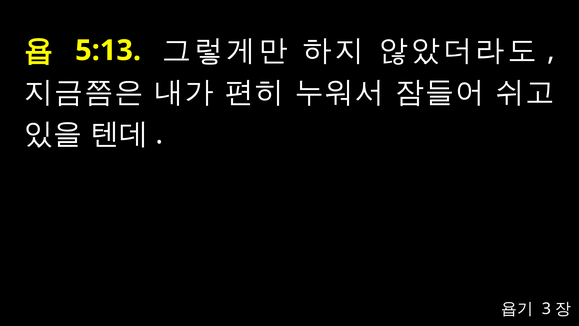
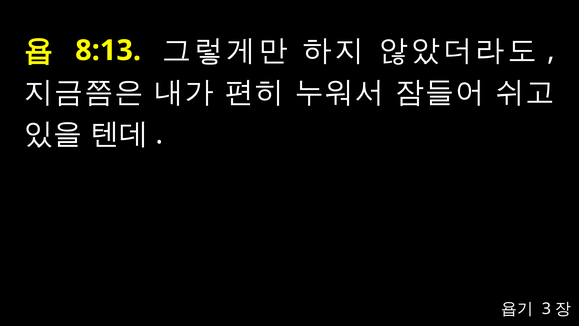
5:13: 5:13 -> 8:13
